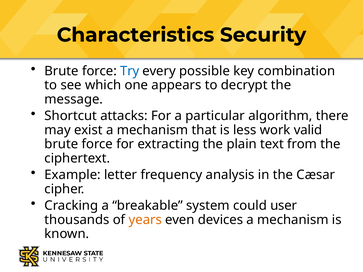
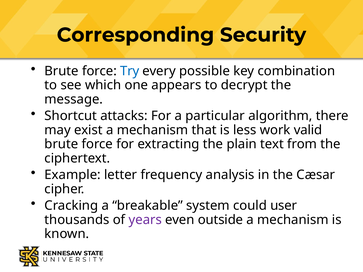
Characteristics: Characteristics -> Corresponding
years colour: orange -> purple
devices: devices -> outside
